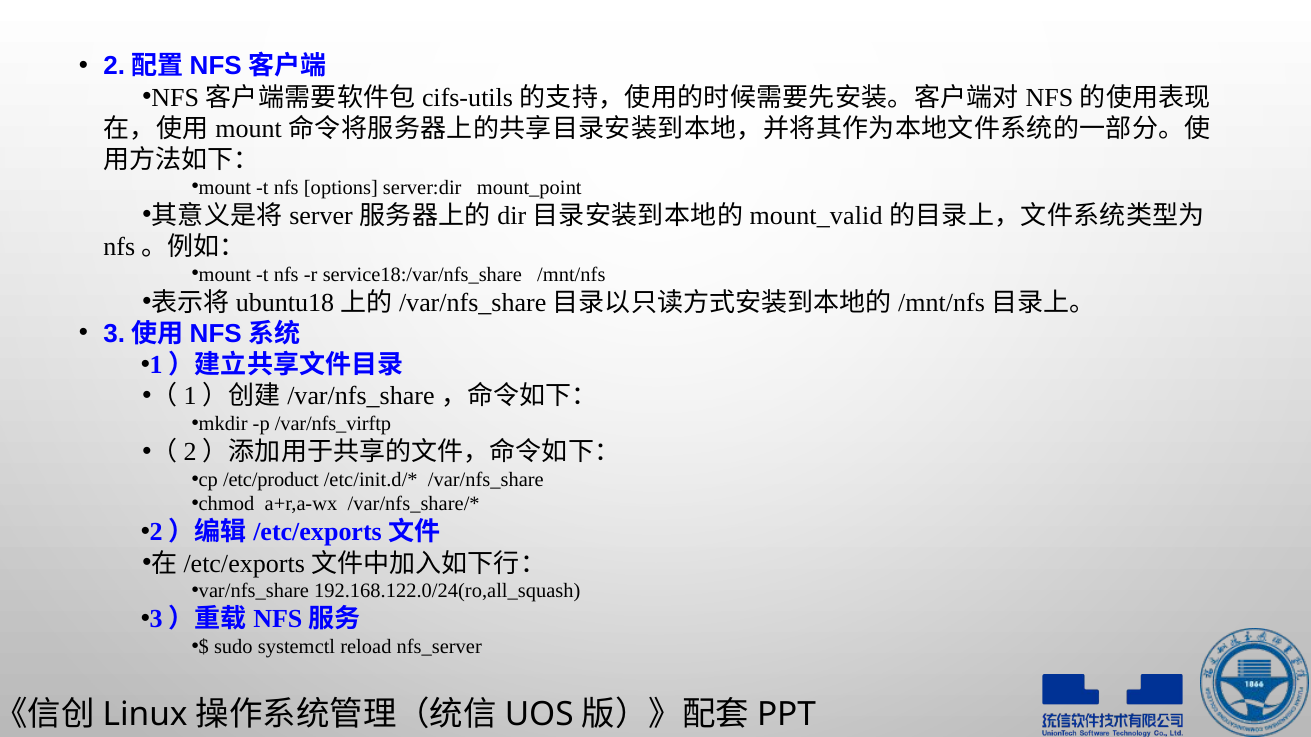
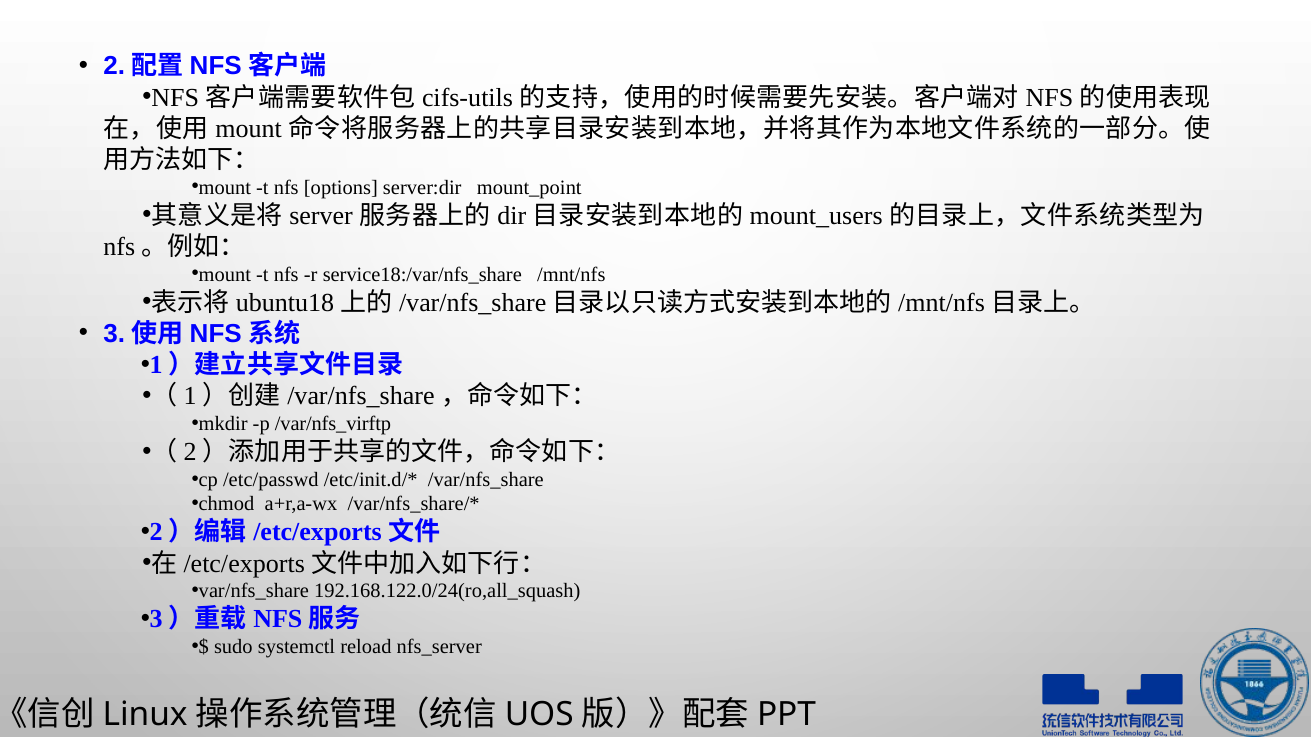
mount_valid: mount_valid -> mount_users
/etc/product: /etc/product -> /etc/passwd
